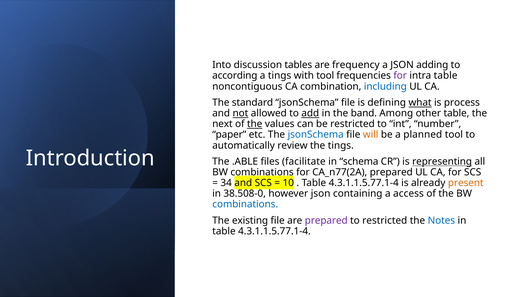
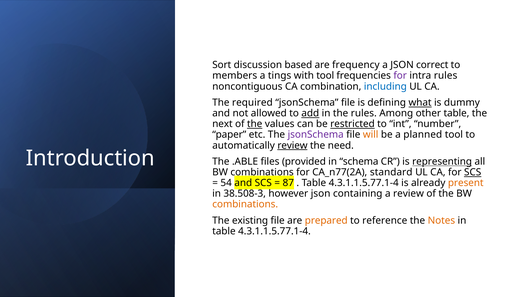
Into: Into -> Sort
tables: tables -> based
adding: adding -> correct
according: according -> members
intra table: table -> rules
standard: standard -> required
process: process -> dummy
not underline: present -> none
the band: band -> rules
restricted at (352, 124) underline: none -> present
jsonSchema at (316, 135) colour: blue -> purple
review at (292, 145) underline: none -> present
the tings: tings -> need
facilitate: facilitate -> provided
CA_n77(2A prepared: prepared -> standard
SCS at (473, 172) underline: none -> present
34: 34 -> 54
10: 10 -> 87
38.508-0: 38.508-0 -> 38.508-3
a access: access -> review
combinations at (245, 204) colour: blue -> orange
prepared at (326, 221) colour: purple -> orange
to restricted: restricted -> reference
Notes colour: blue -> orange
